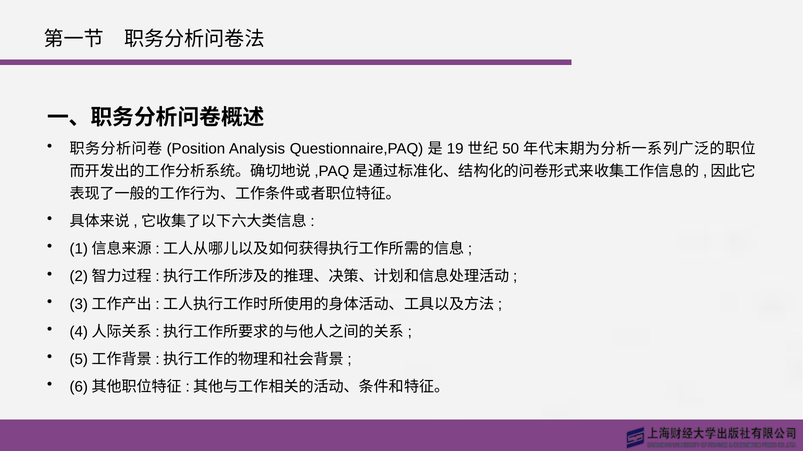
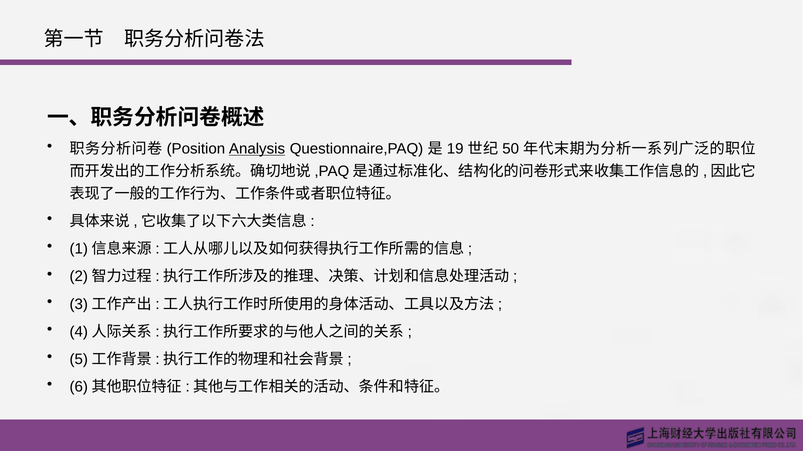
Analysis underline: none -> present
